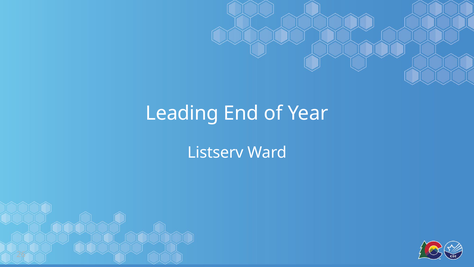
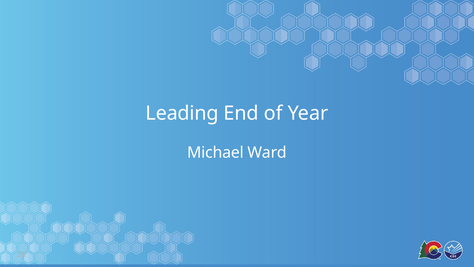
Listserv: Listserv -> Michael
